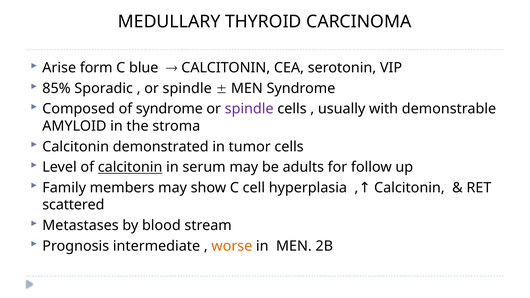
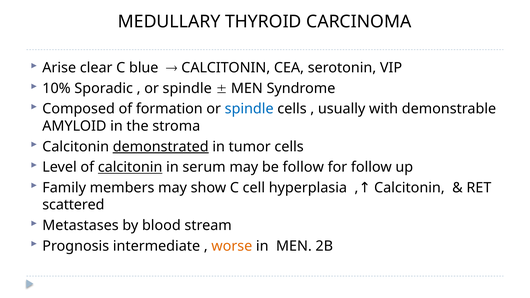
form: form -> clear
85%: 85% -> 10%
of syndrome: syndrome -> formation
spindle at (249, 109) colour: purple -> blue
demonstrated underline: none -> present
be adults: adults -> follow
